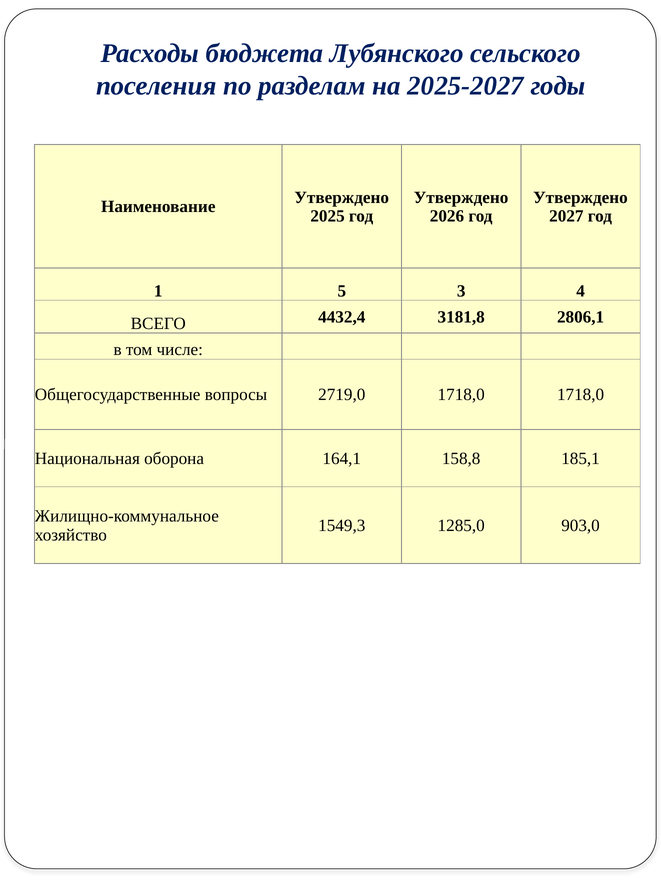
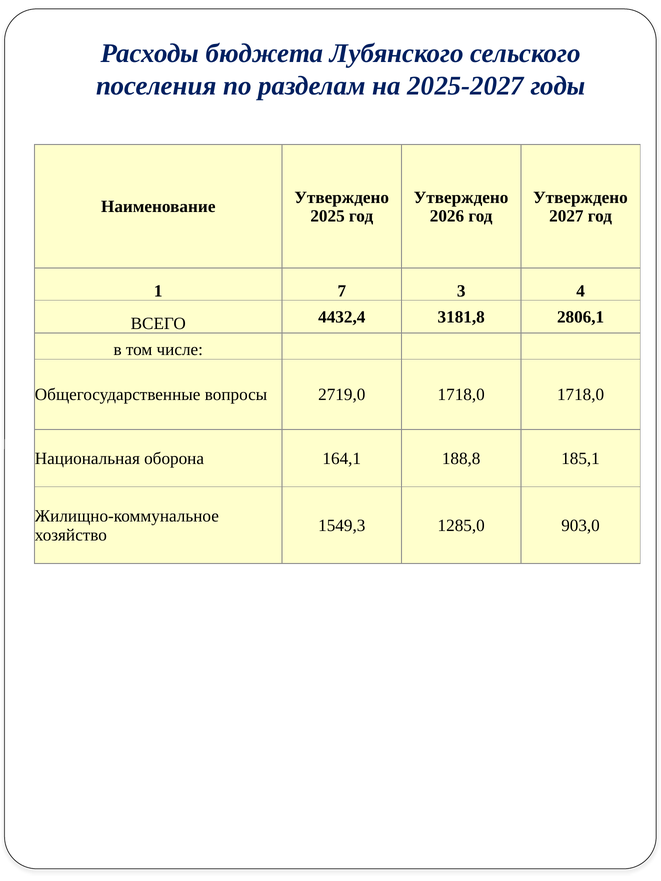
5: 5 -> 7
158,8: 158,8 -> 188,8
